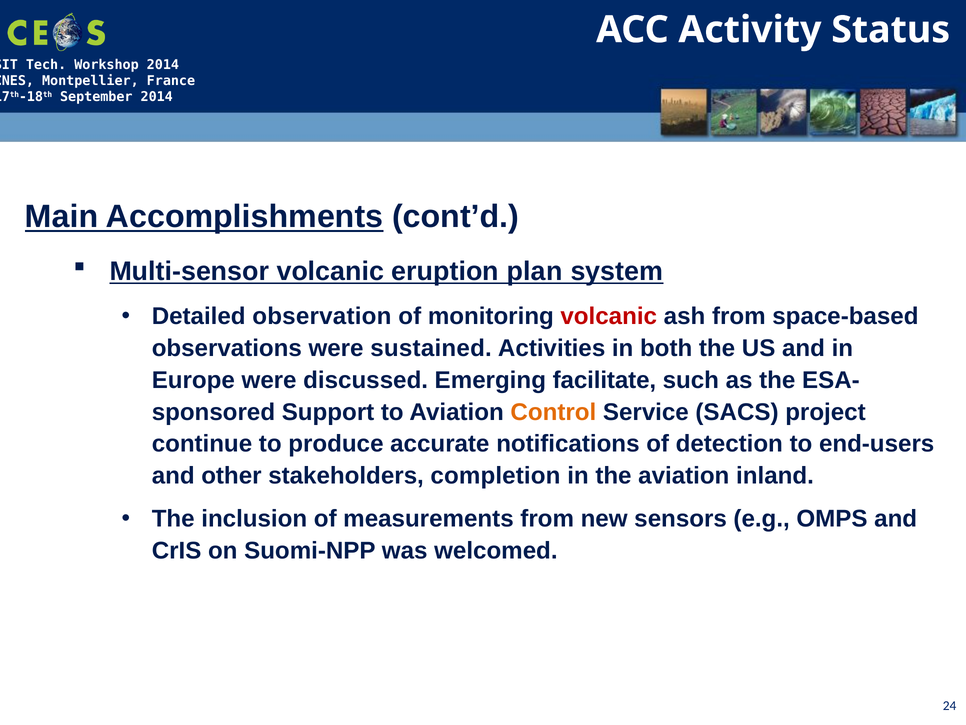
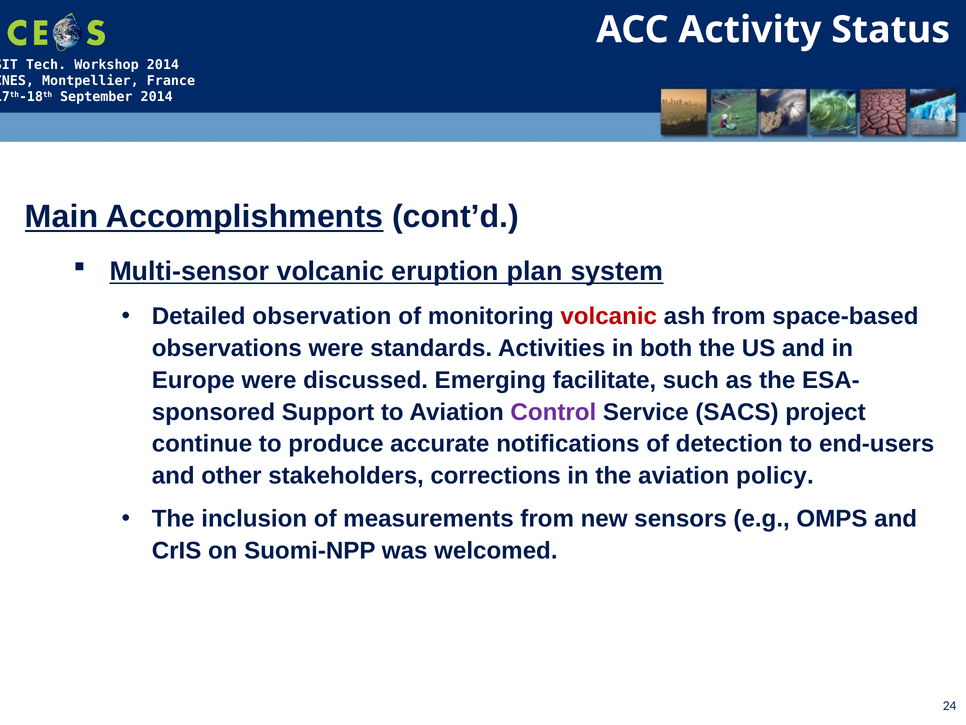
sustained: sustained -> standards
Control colour: orange -> purple
completion: completion -> corrections
inland: inland -> policy
